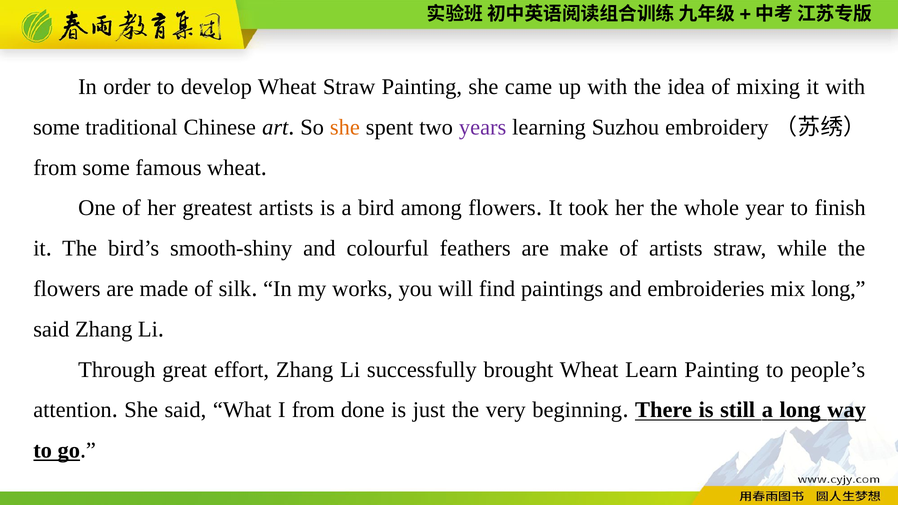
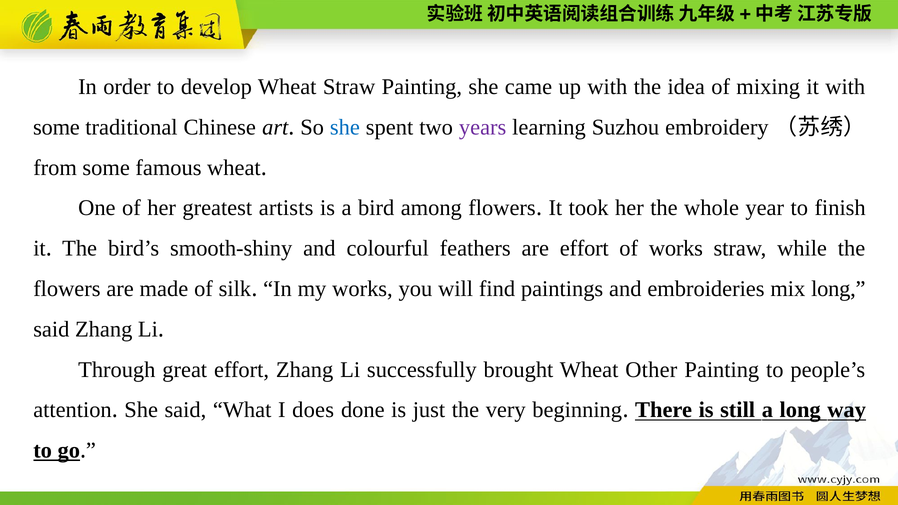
she at (345, 127) colour: orange -> blue
are make: make -> effort
of artists: artists -> works
Learn: Learn -> Other
I from: from -> does
